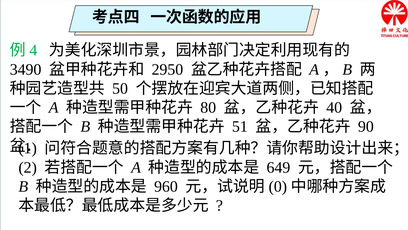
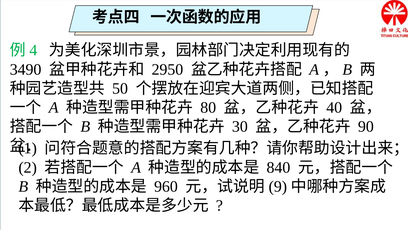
51: 51 -> 30
649: 649 -> 840
0: 0 -> 9
